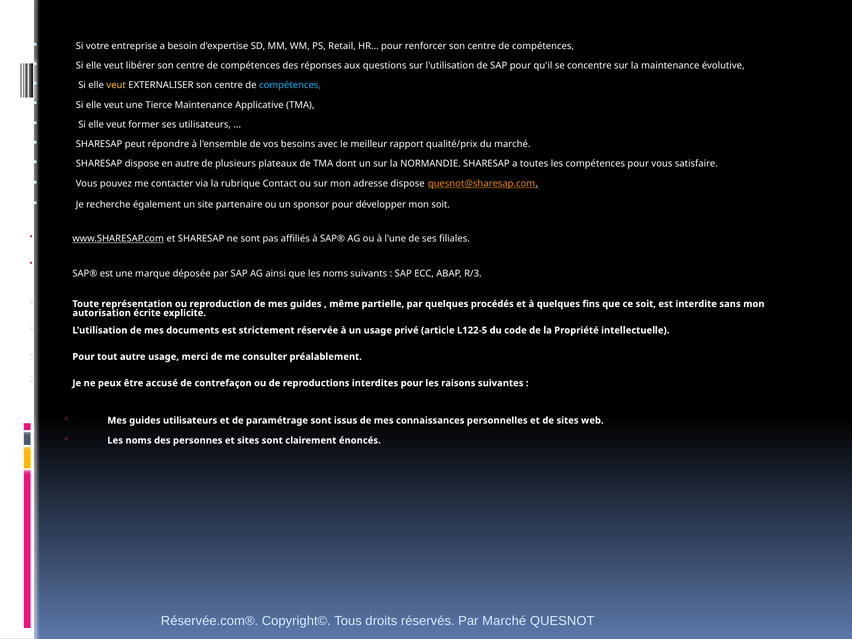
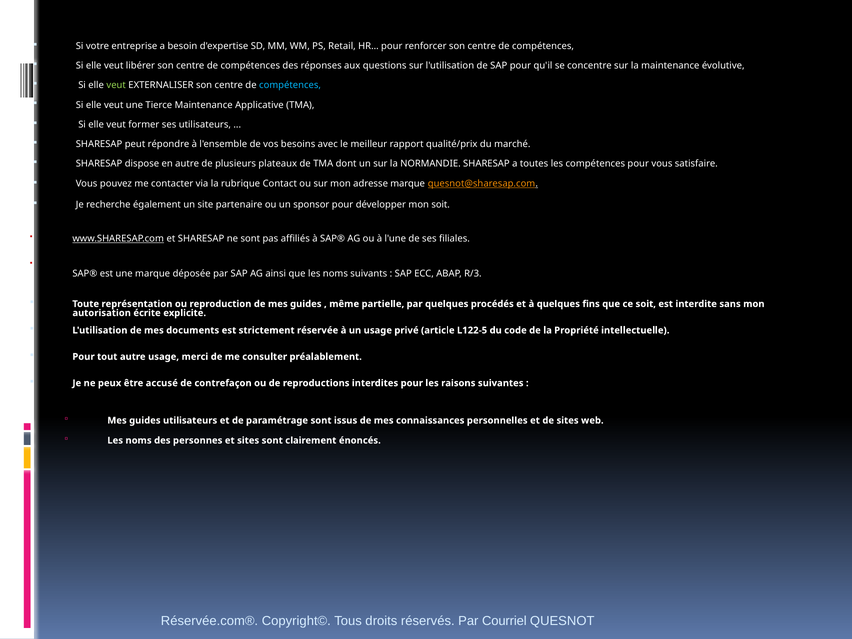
veut at (116, 85) colour: yellow -> light green
adresse dispose: dispose -> marque
Par Marché: Marché -> Courriel
